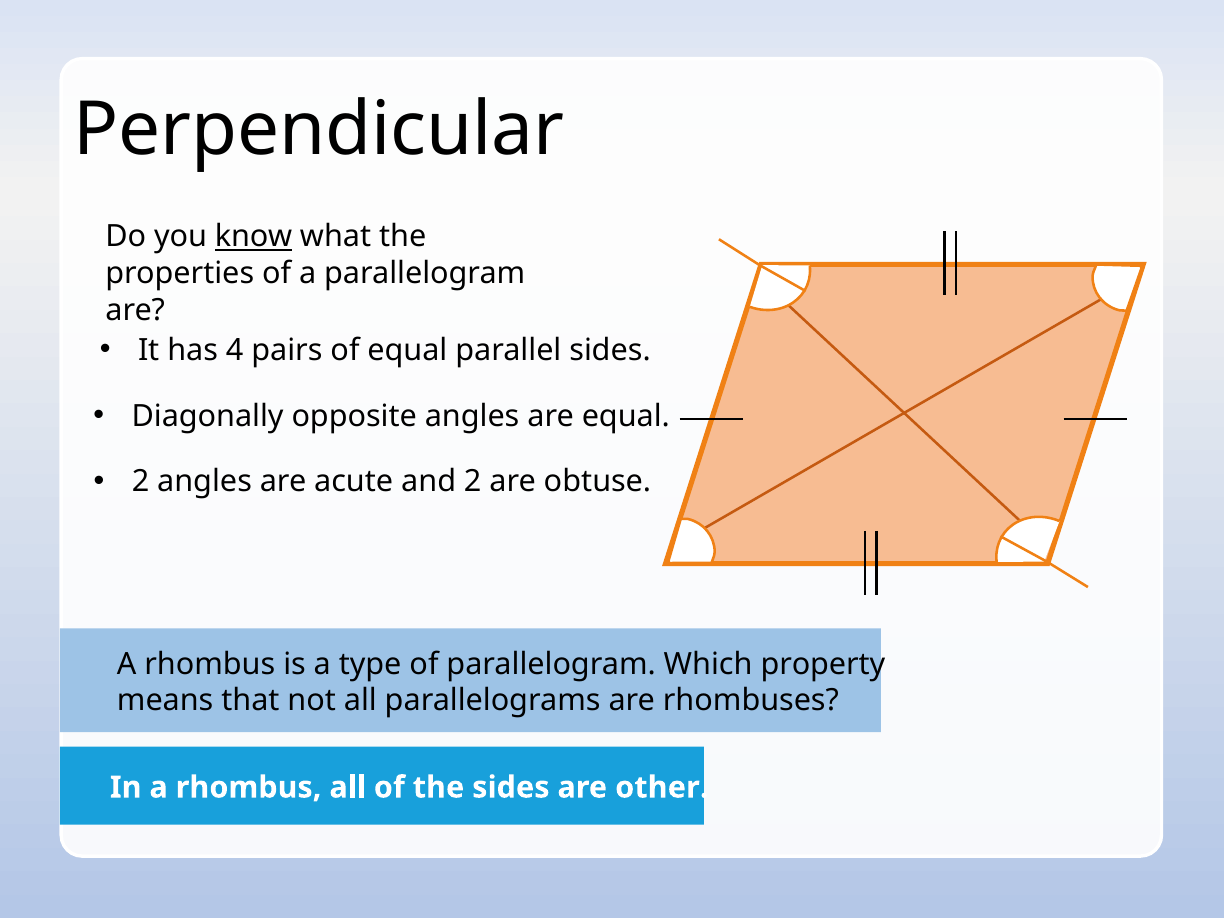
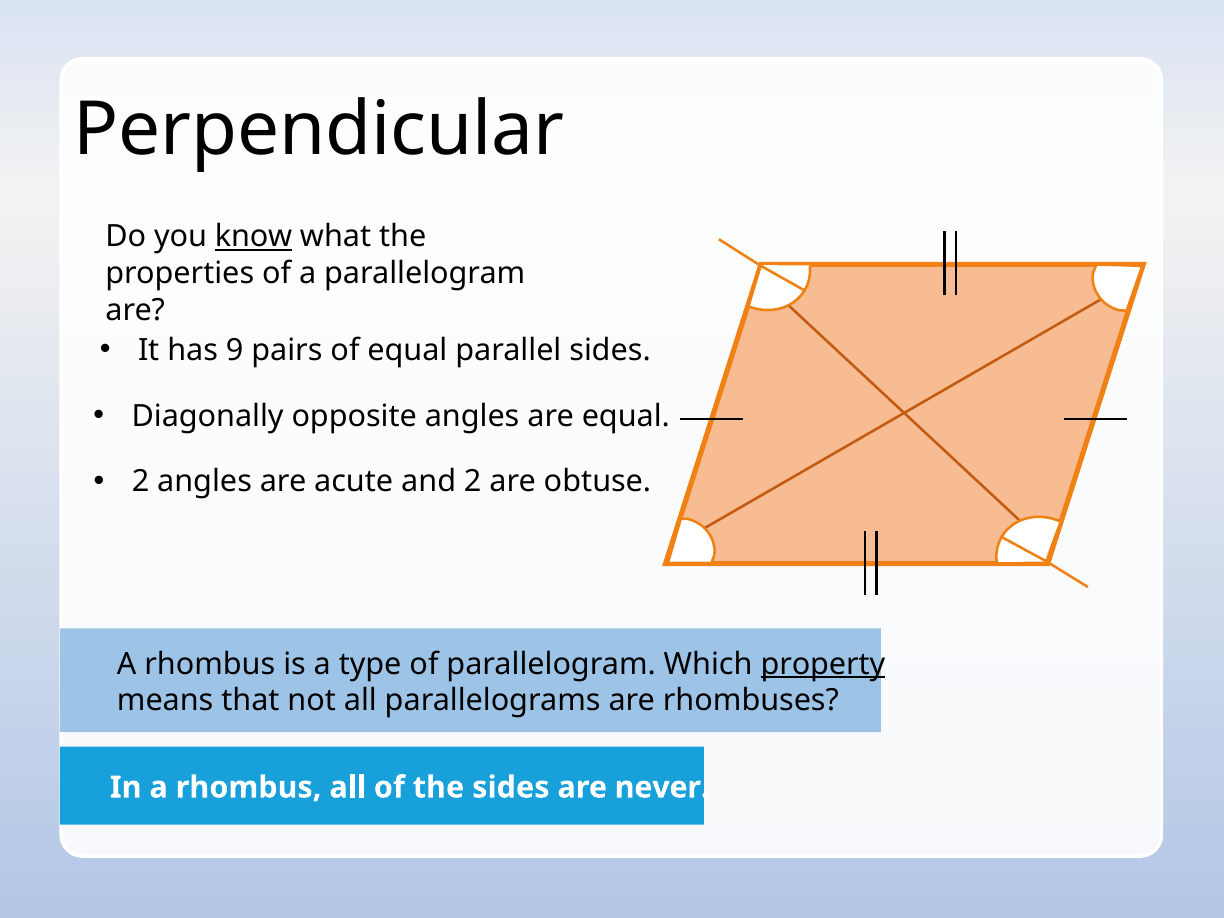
4: 4 -> 9
property underline: none -> present
other: other -> never
